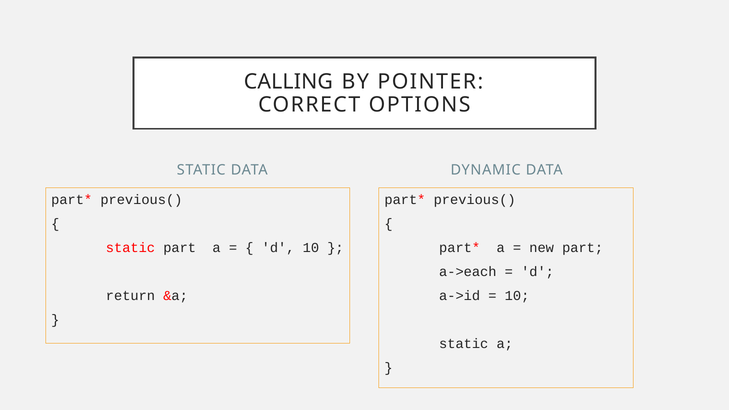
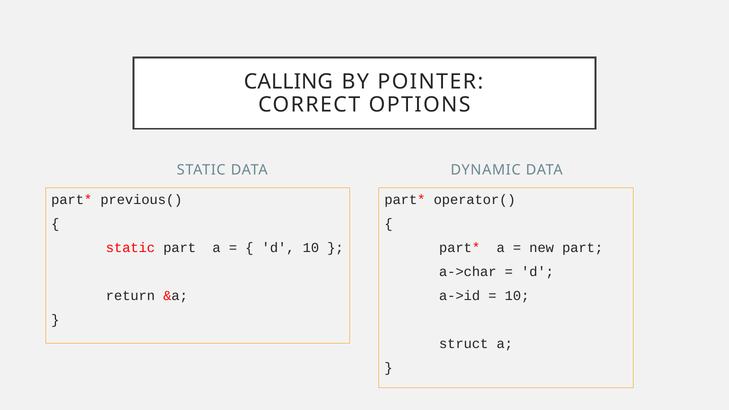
previous( at (475, 200): previous( -> operator(
a->each: a->each -> a->char
static at (464, 344): static -> struct
